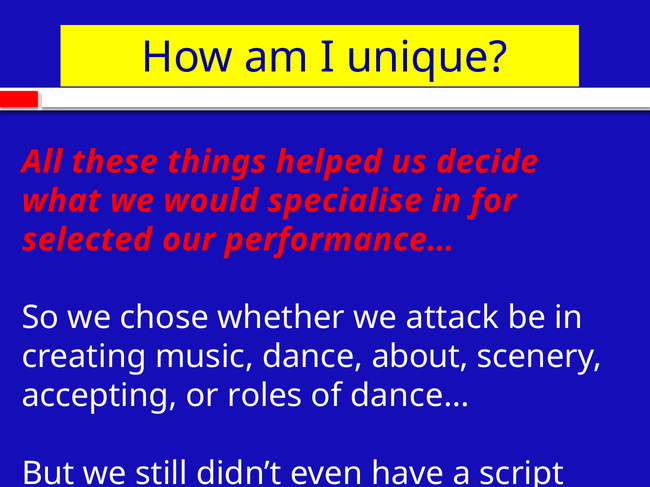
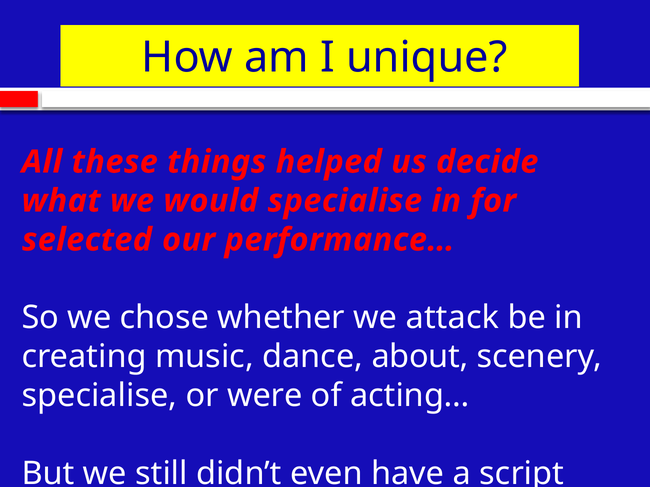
accepting at (99, 396): accepting -> specialise
roles: roles -> were
dance…: dance… -> acting…
